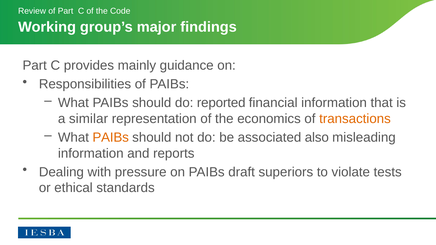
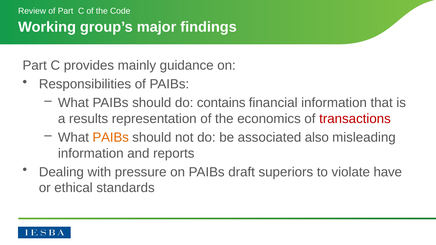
reported: reported -> contains
similar: similar -> results
transactions colour: orange -> red
tests: tests -> have
